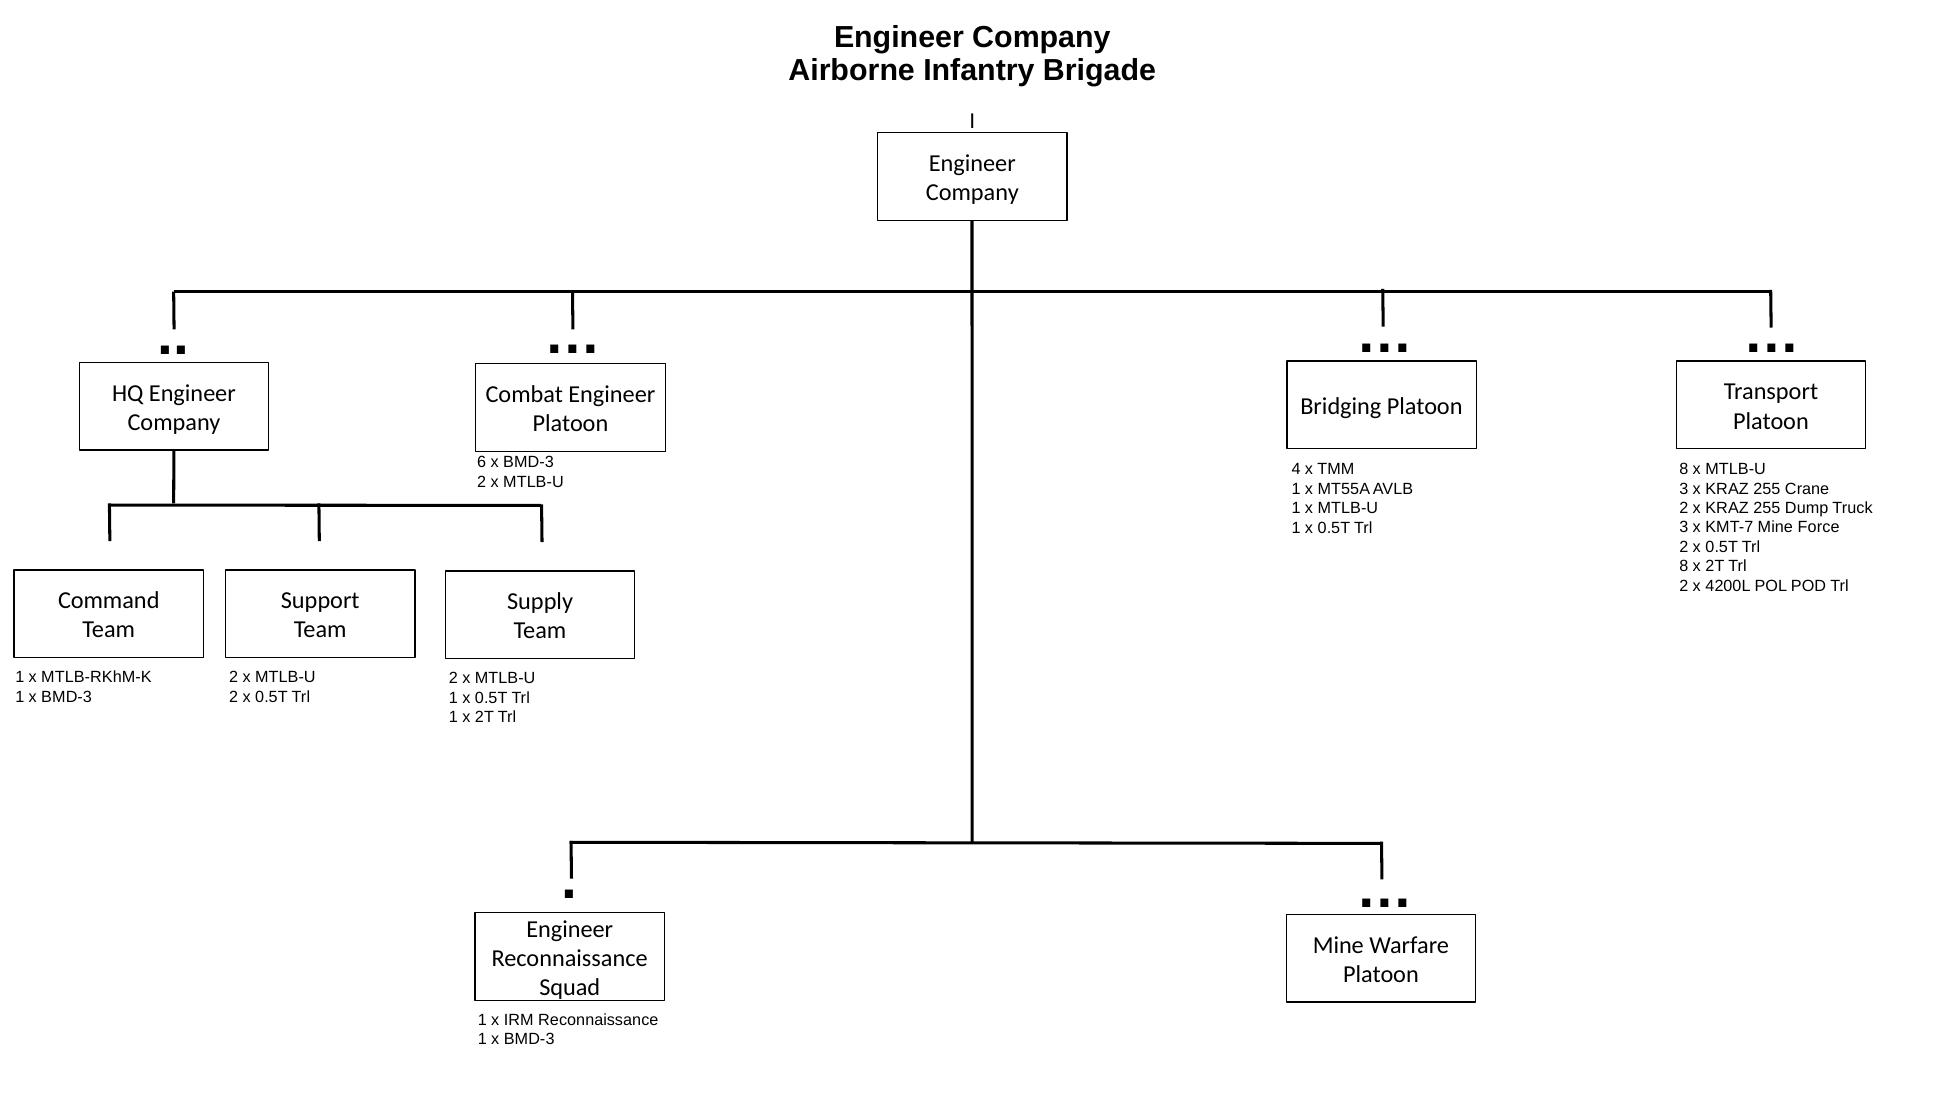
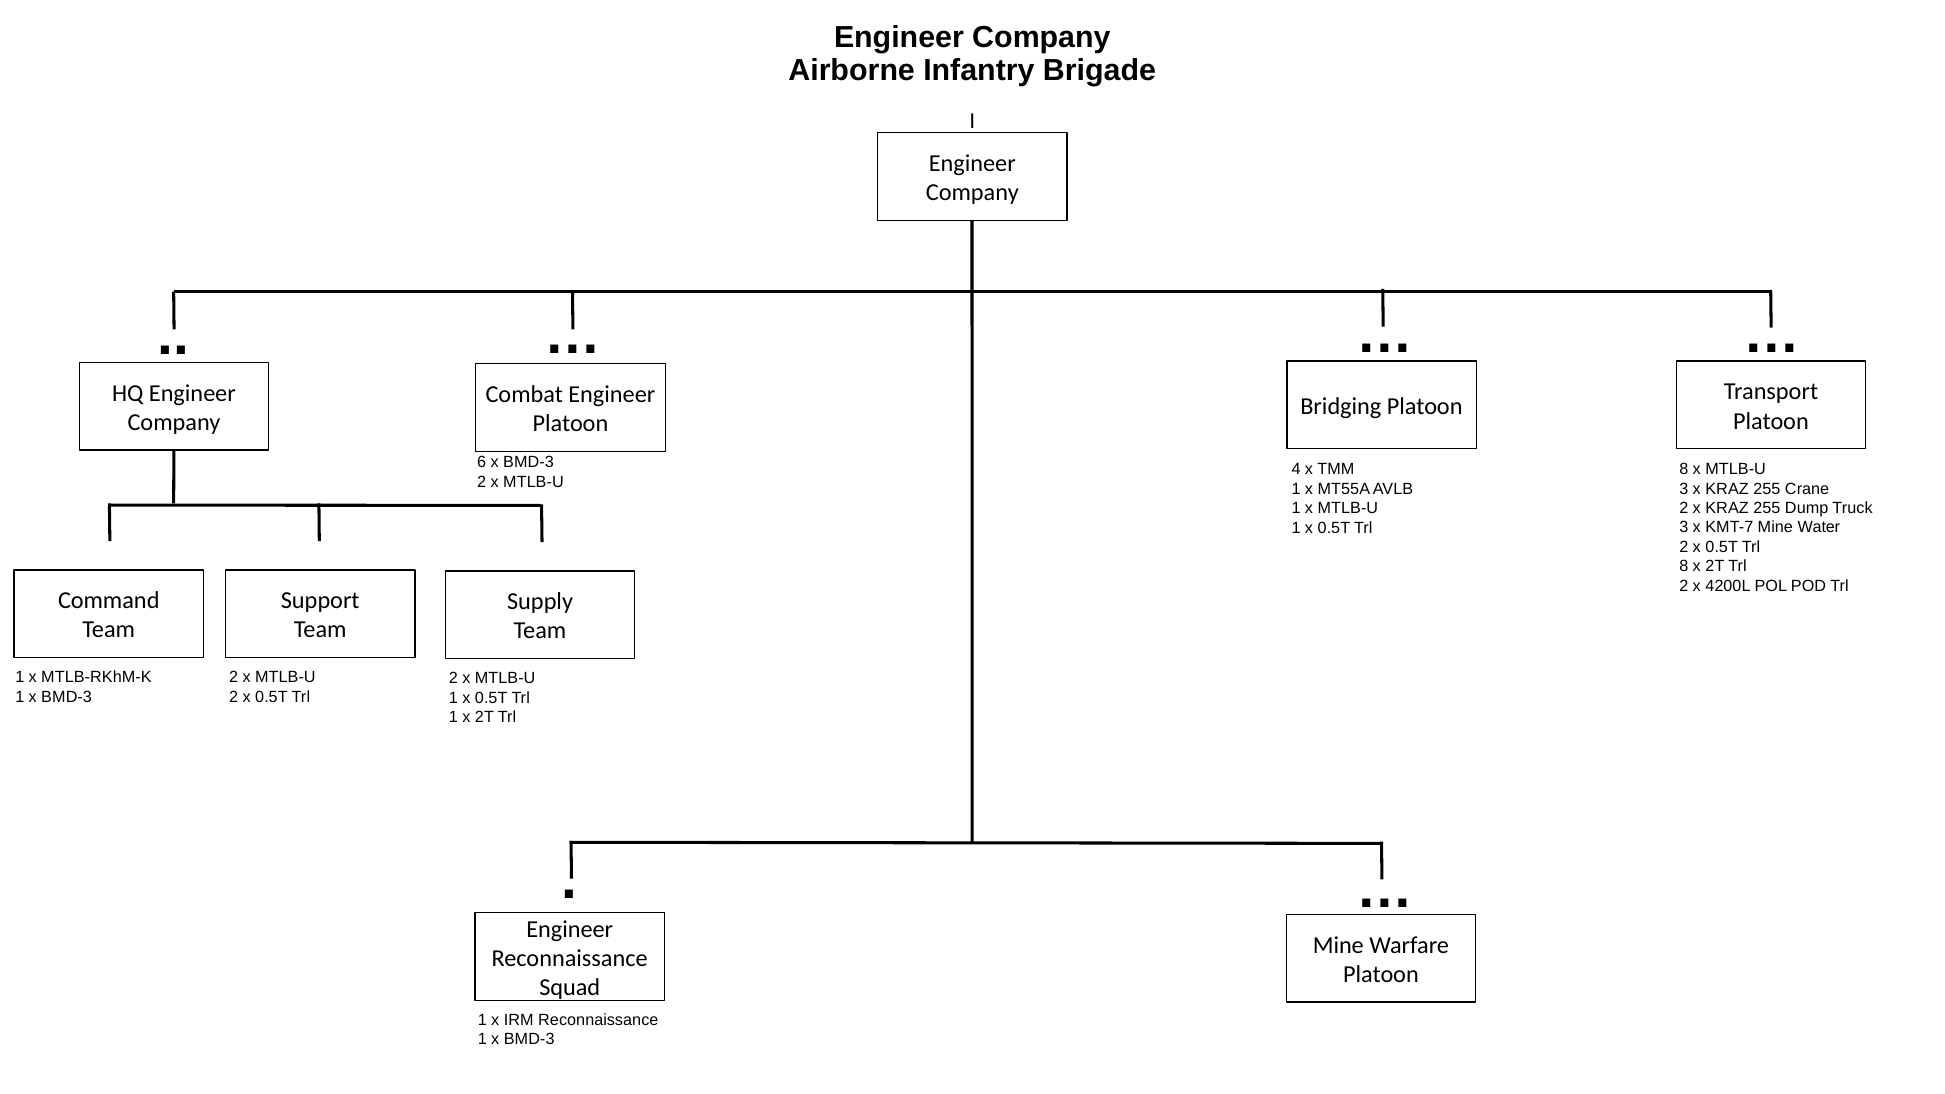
Force: Force -> Water
